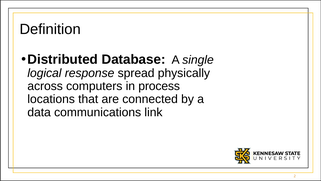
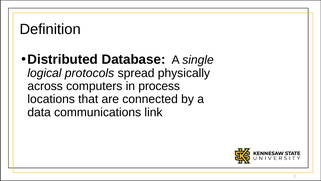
response: response -> protocols
